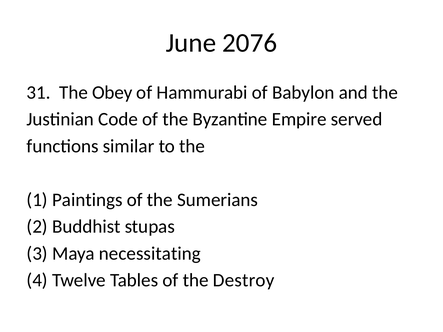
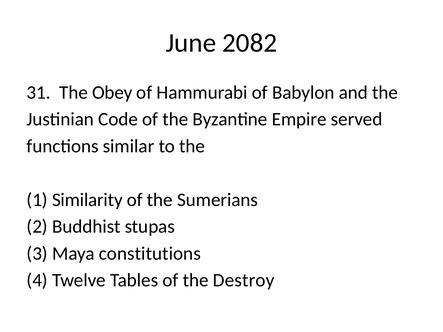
2076: 2076 -> 2082
Paintings: Paintings -> Similarity
necessitating: necessitating -> constitutions
